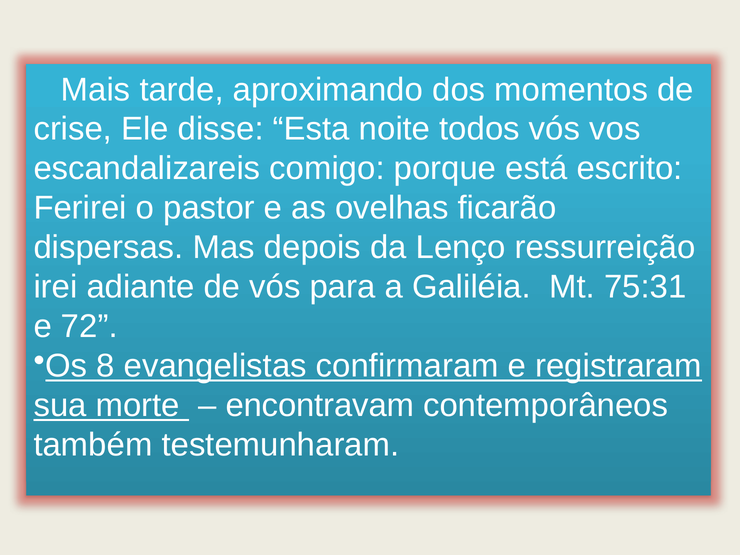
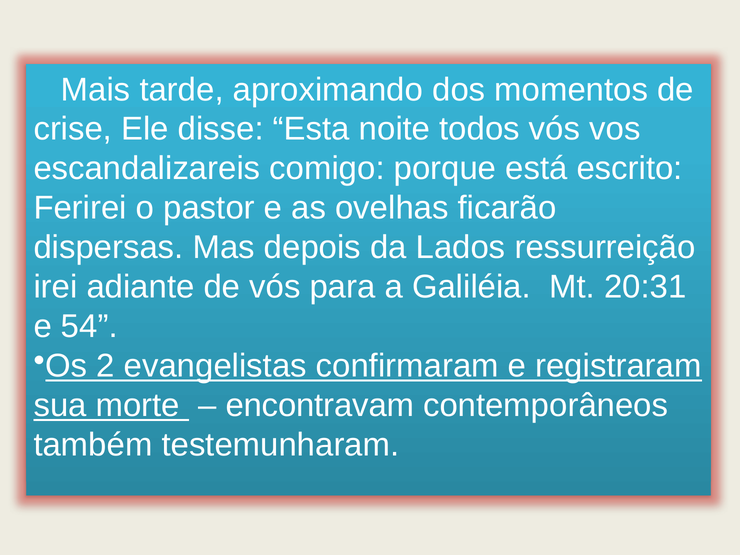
Lenço: Lenço -> Lados
75:31: 75:31 -> 20:31
72: 72 -> 54
8: 8 -> 2
